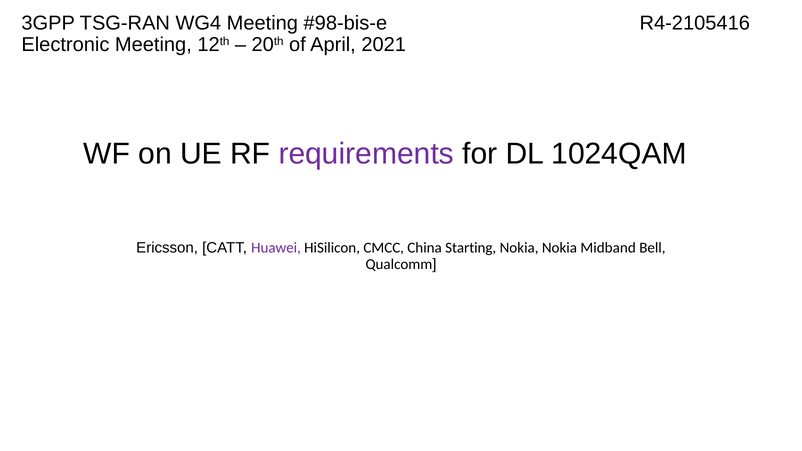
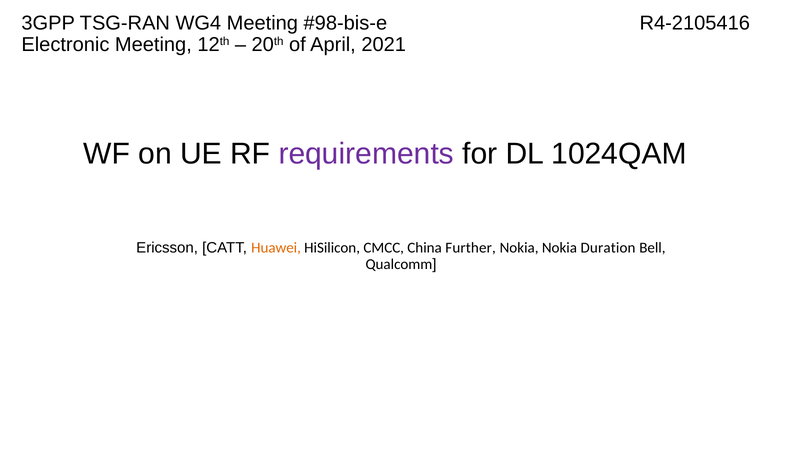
Huawei colour: purple -> orange
Starting: Starting -> Further
Midband: Midband -> Duration
